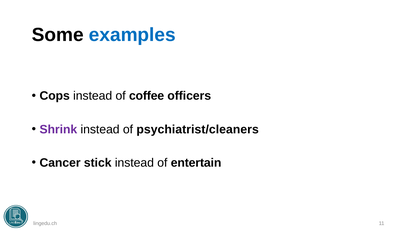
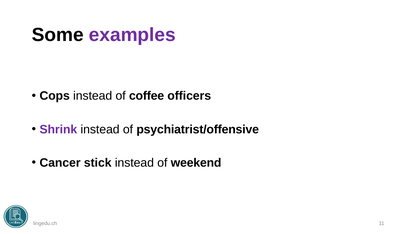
examples colour: blue -> purple
psychiatrist/cleaners: psychiatrist/cleaners -> psychiatrist/offensive
entertain: entertain -> weekend
